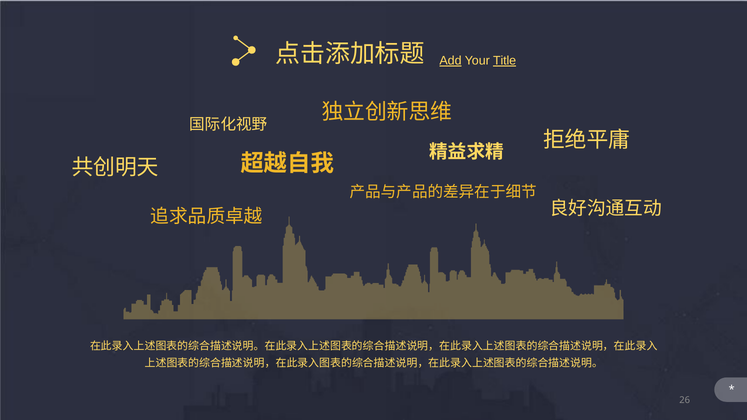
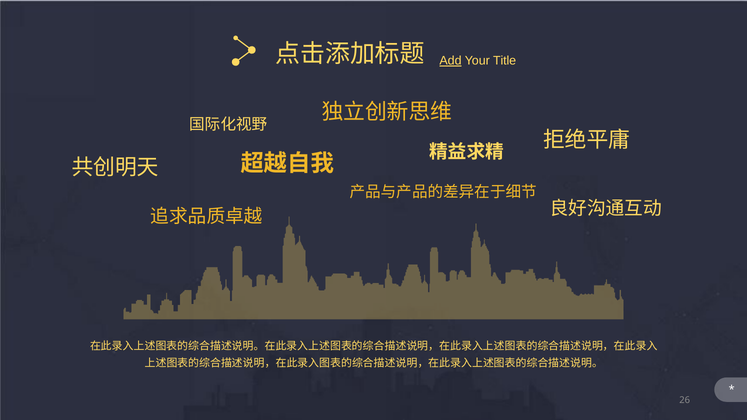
Title underline: present -> none
